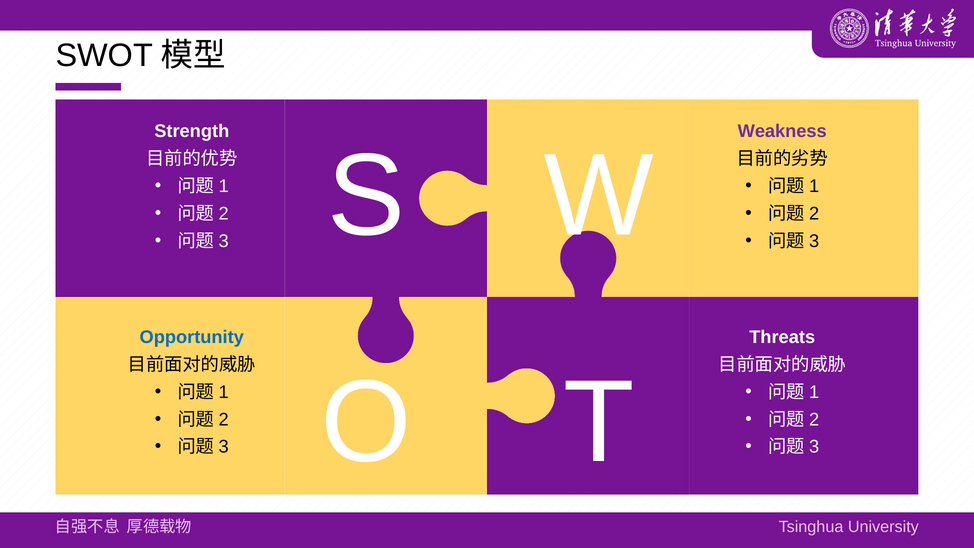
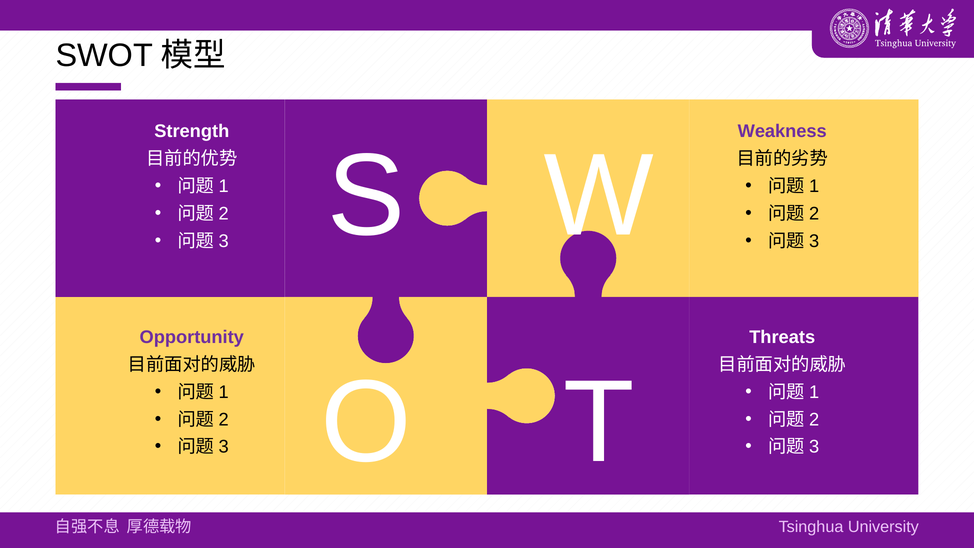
Opportunity colour: blue -> purple
